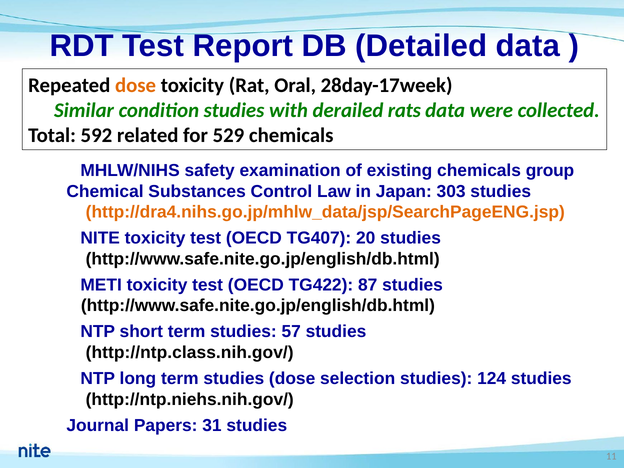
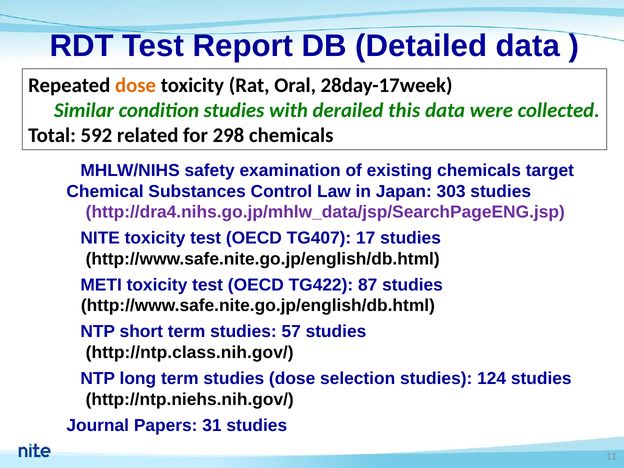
rats: rats -> this
529: 529 -> 298
group: group -> target
http://dra4.nihs.go.jp/mhlw_data/jsp/SearchPageENG.jsp colour: orange -> purple
20: 20 -> 17
